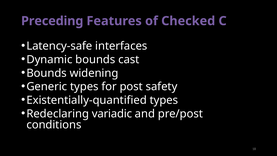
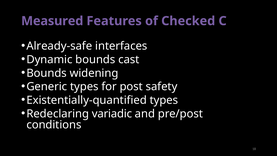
Preceding: Preceding -> Measured
Latency-safe: Latency-safe -> Already-safe
